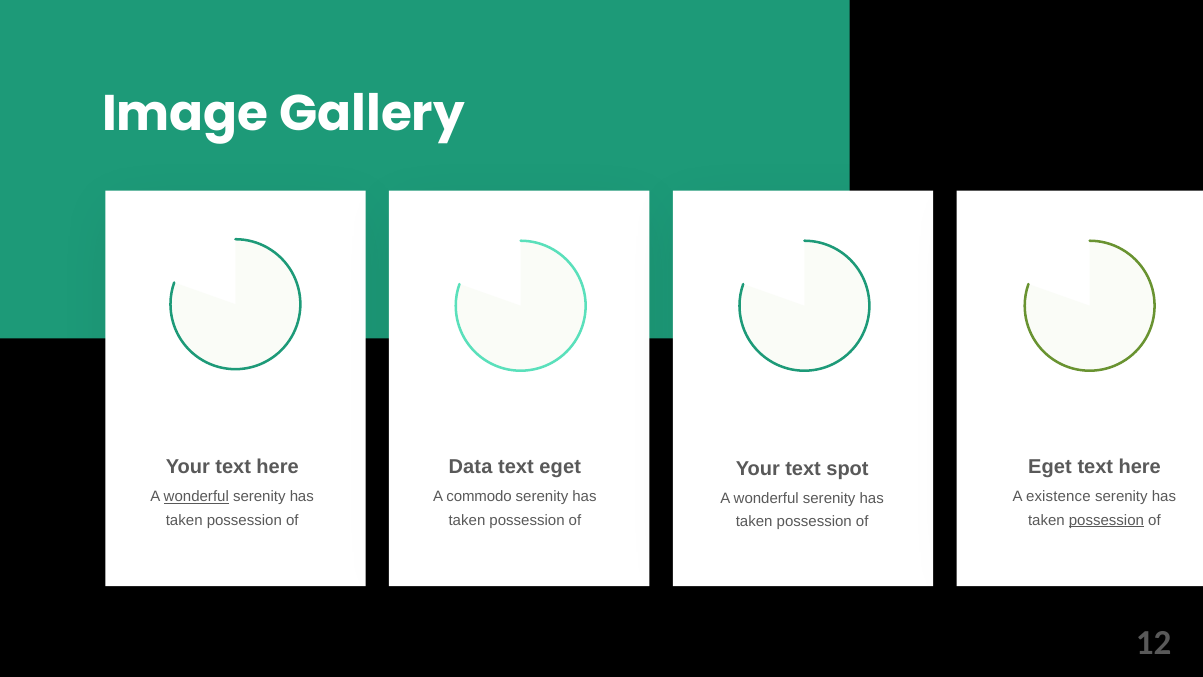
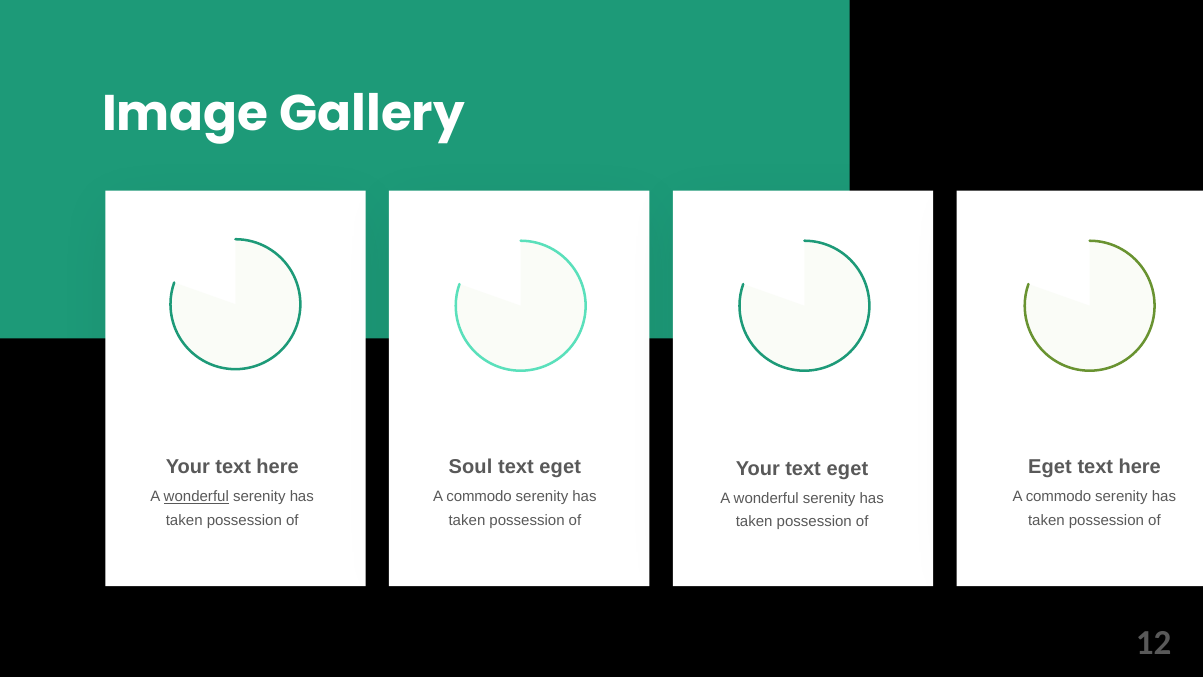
Data: Data -> Soul
Your text spot: spot -> eget
existence at (1058, 497): existence -> commodo
possession at (1106, 520) underline: present -> none
